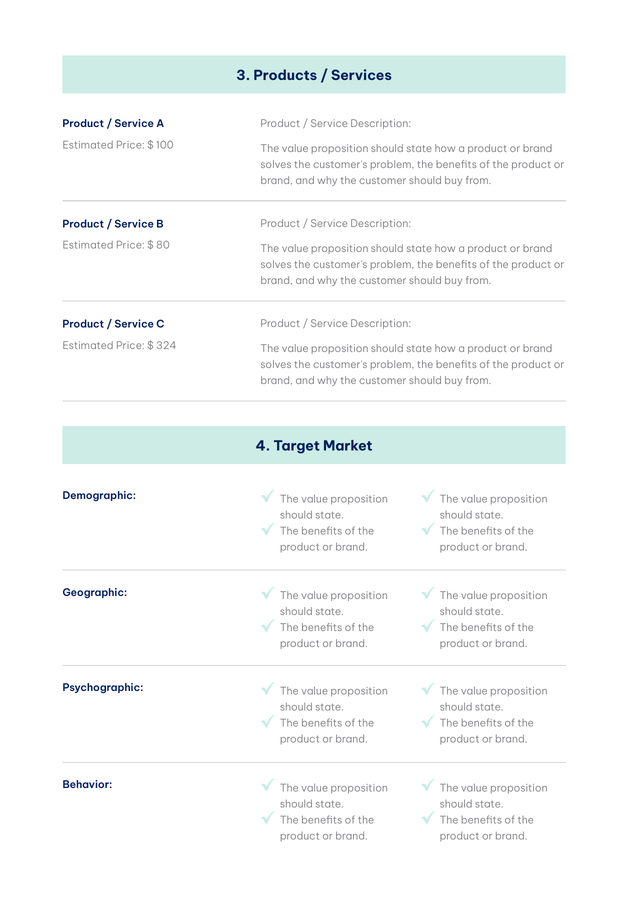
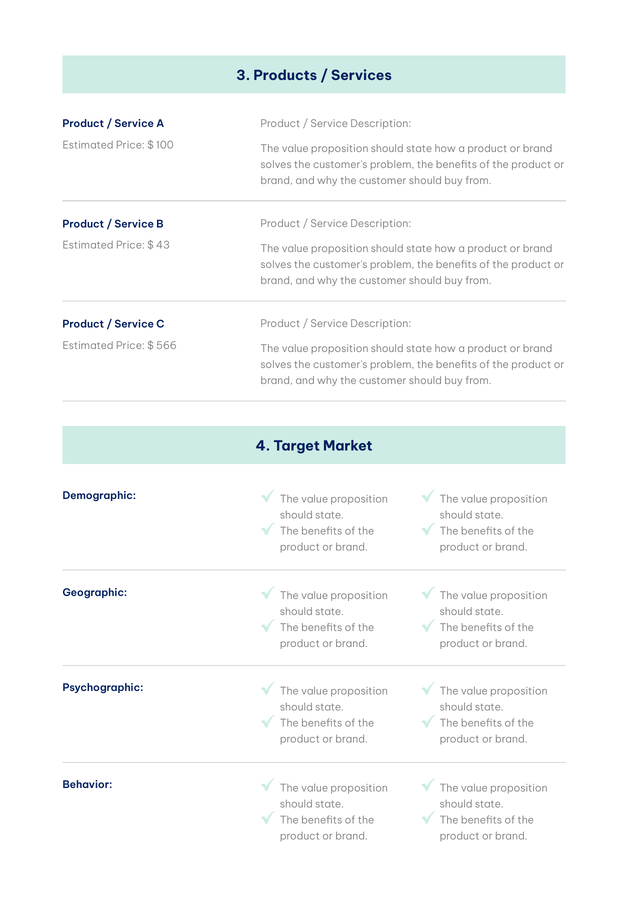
80: 80 -> 43
324: 324 -> 566
